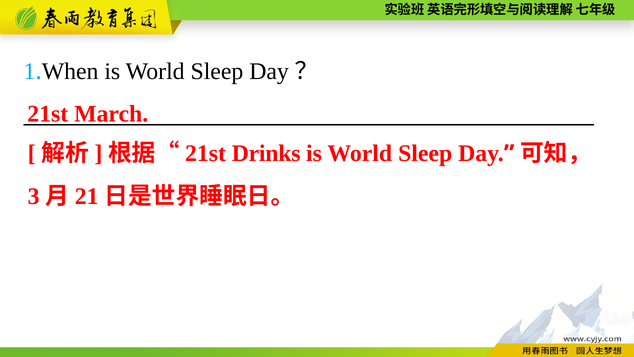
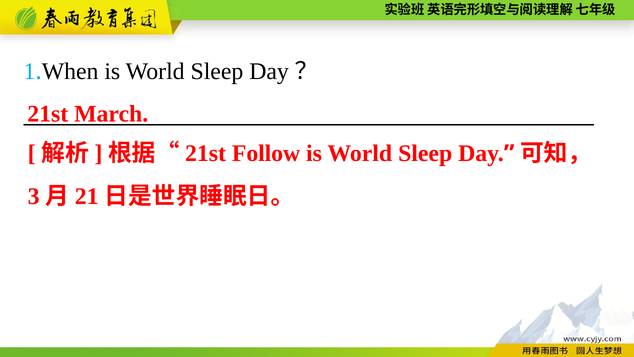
Drinks: Drinks -> Follow
